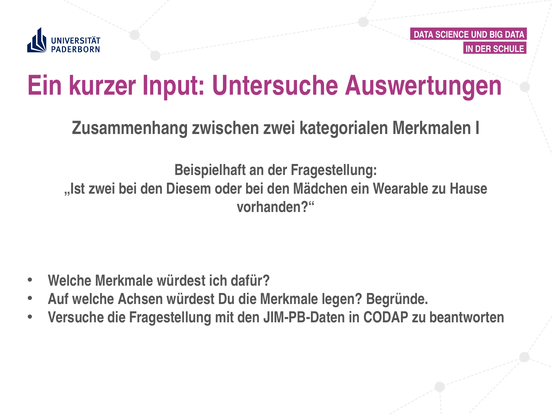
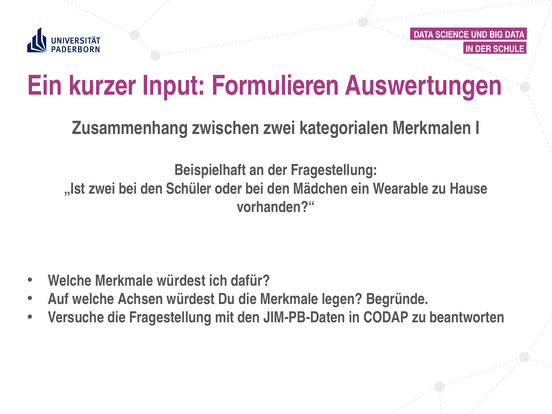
Untersuche: Untersuche -> Formulieren
Diesem: Diesem -> Schüler
